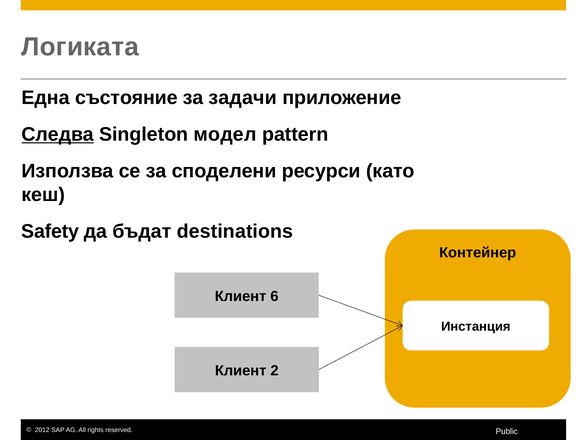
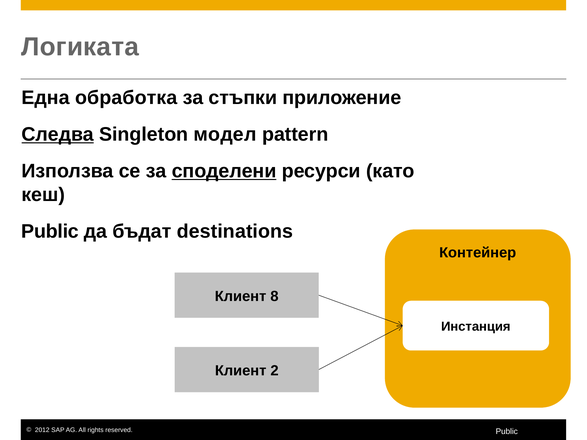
състояние: състояние -> обработка
задачи: задачи -> стъпки
споделени underline: none -> present
Safety at (50, 231): Safety -> Public
6: 6 -> 8
